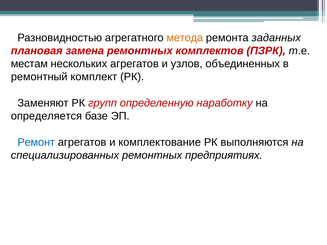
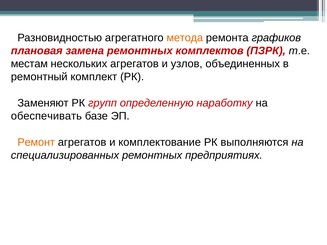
заданных: заданных -> графиков
определяется: определяется -> обеспечивать
Ремонт colour: blue -> orange
